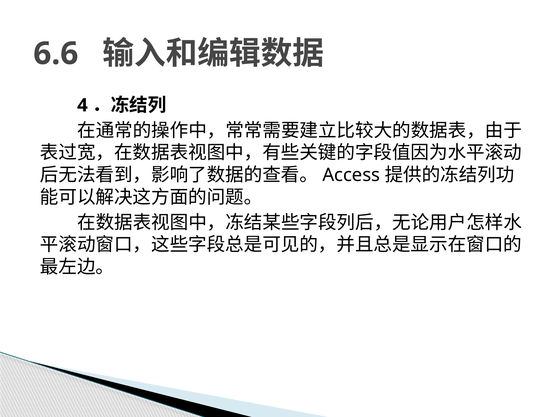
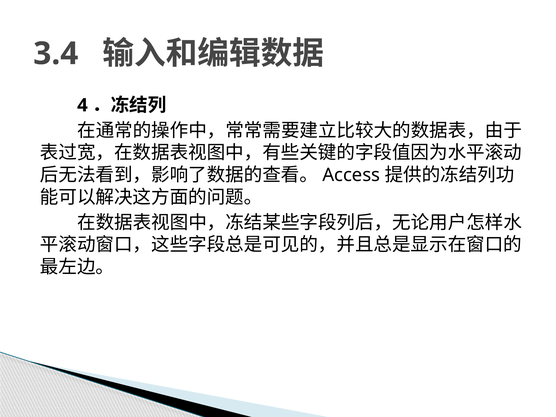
6.6: 6.6 -> 3.4
